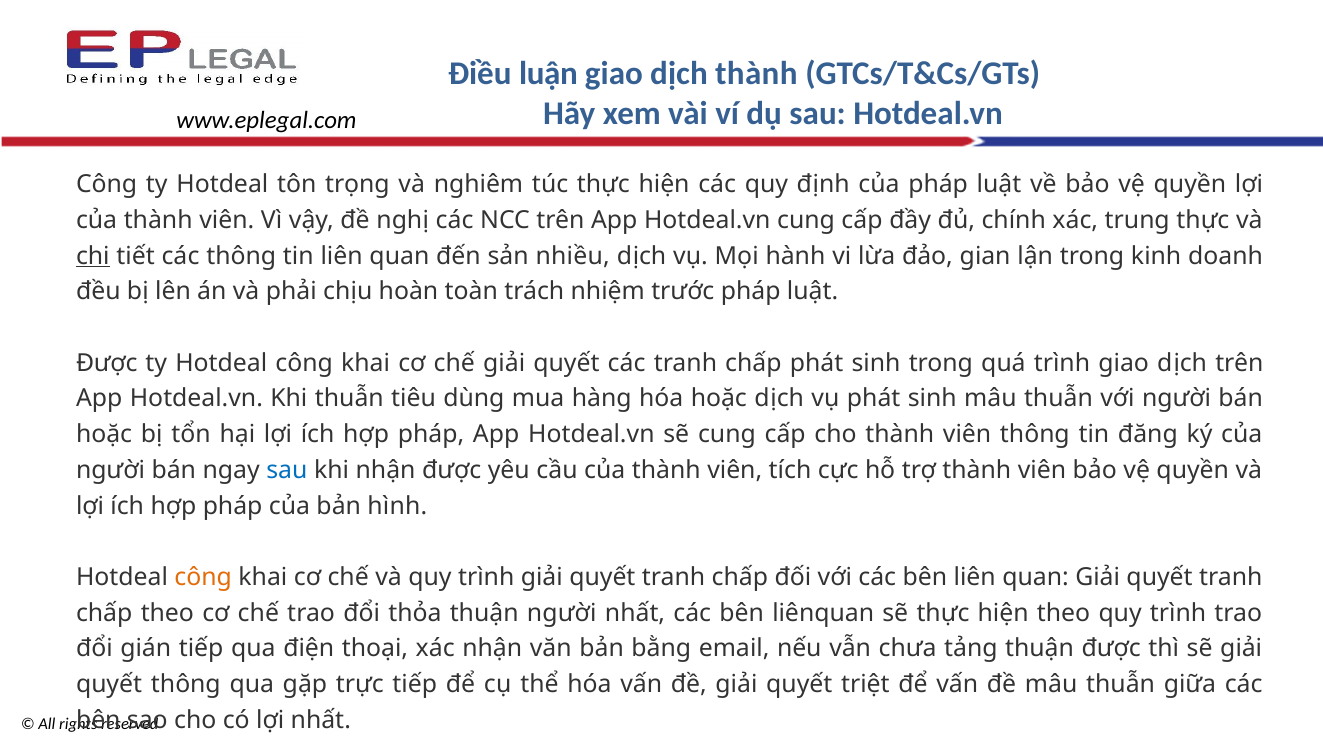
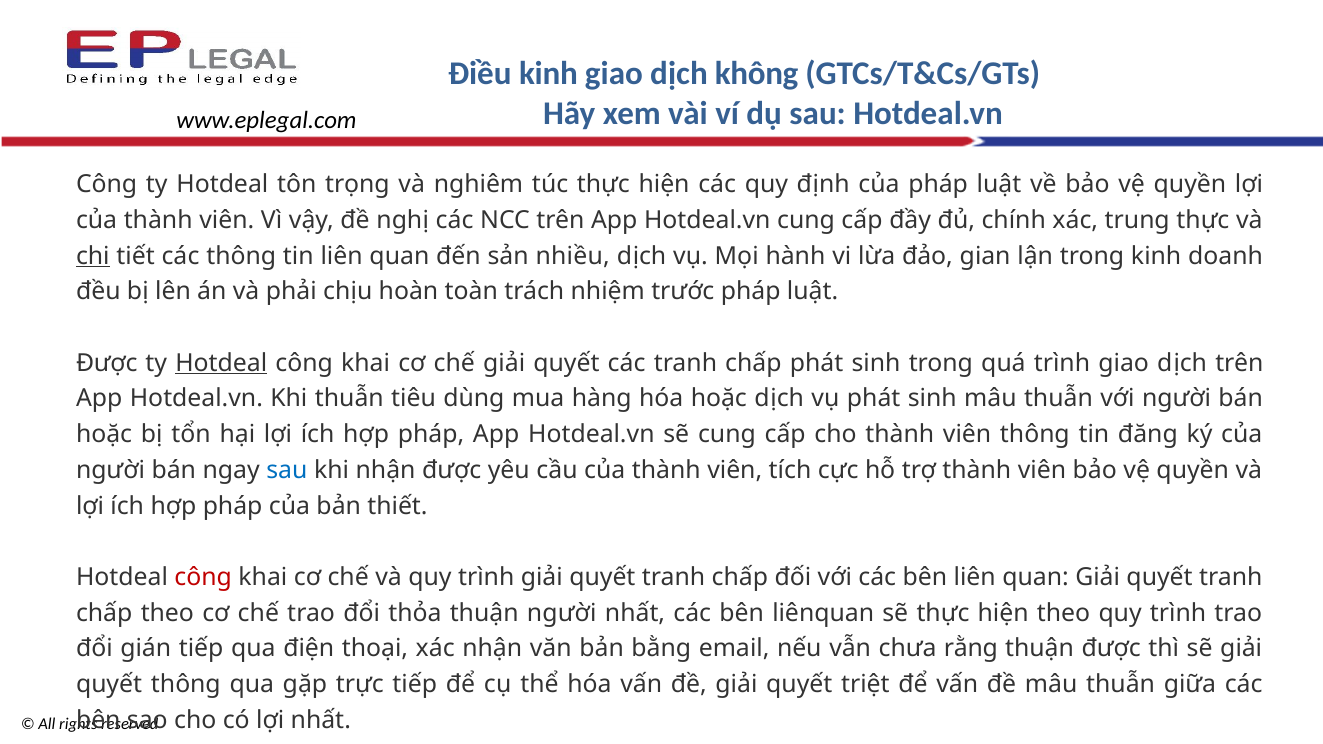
Điều luận: luận -> kinh
dịch thành: thành -> không
Hotdeal at (221, 363) underline: none -> present
hình: hình -> thiết
công at (203, 577) colour: orange -> red
tảng: tảng -> rằng
